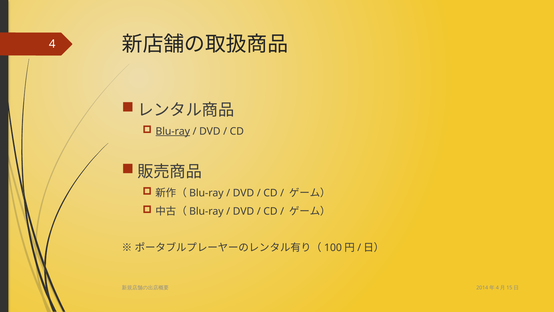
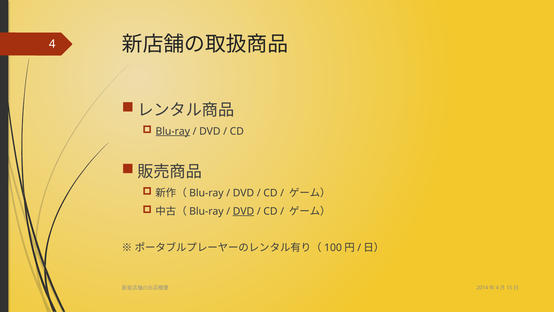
DVD at (243, 211) underline: none -> present
